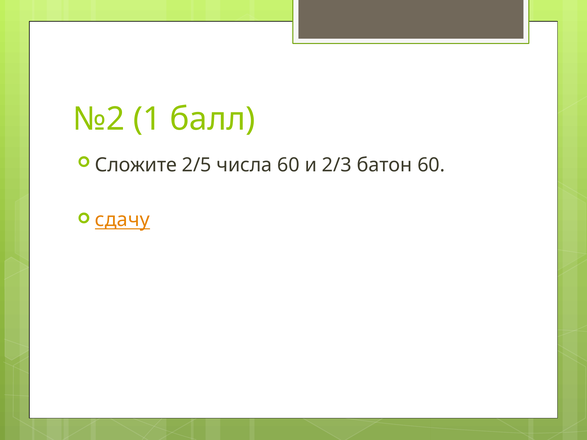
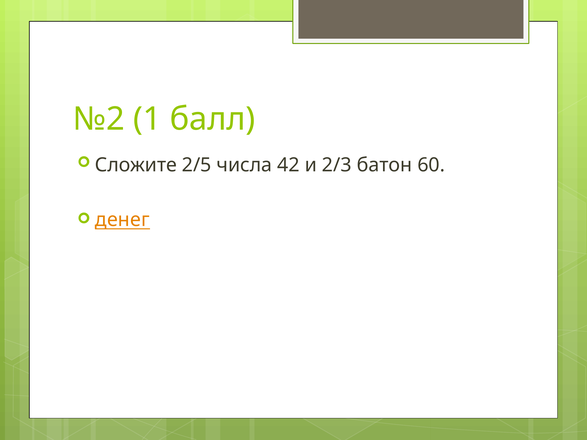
числа 60: 60 -> 42
сдачу: сдачу -> денег
